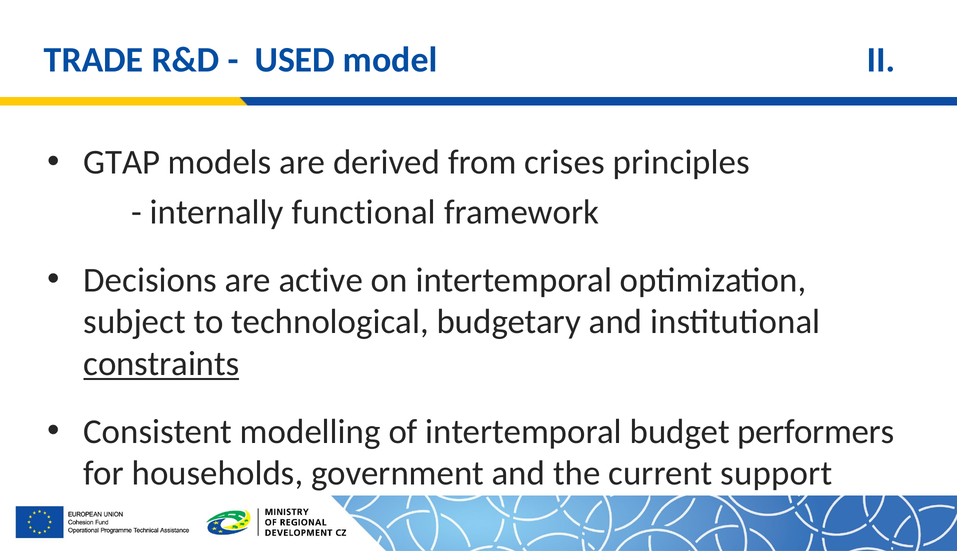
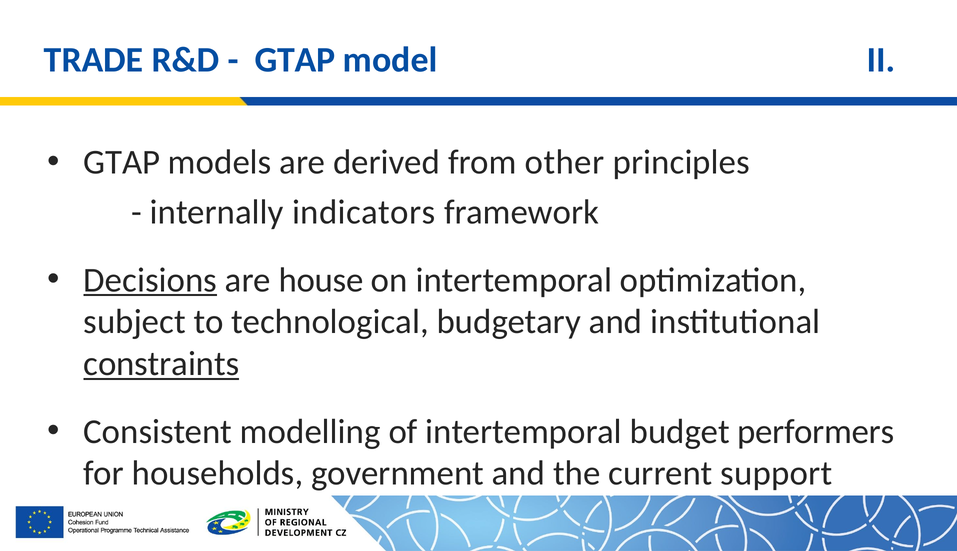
USED at (295, 60): USED -> GTAP
crises: crises -> other
functional: functional -> indicators
Decisions underline: none -> present
active: active -> house
